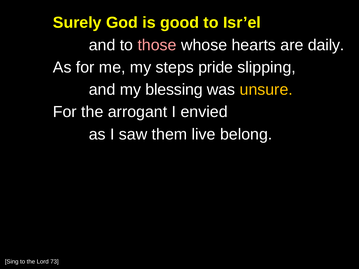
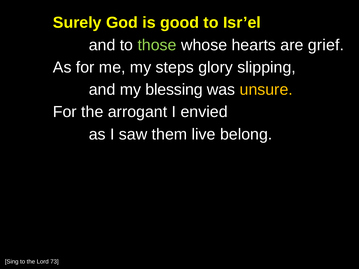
those colour: pink -> light green
daily: daily -> grief
pride: pride -> glory
